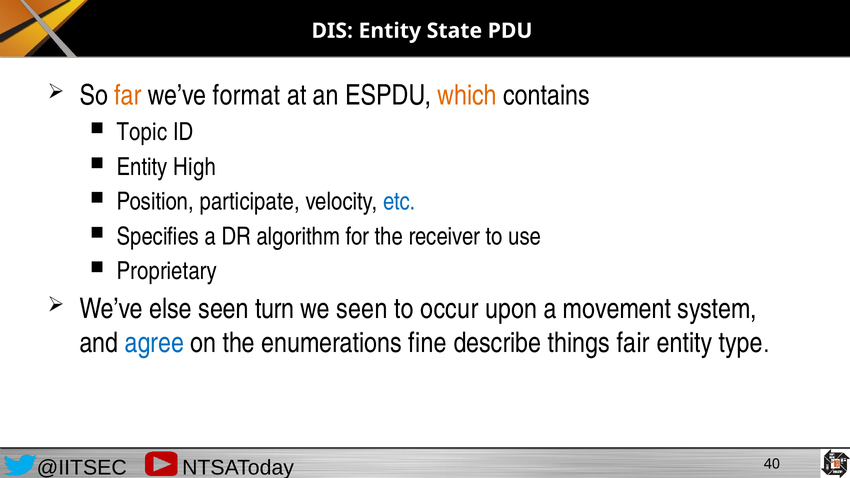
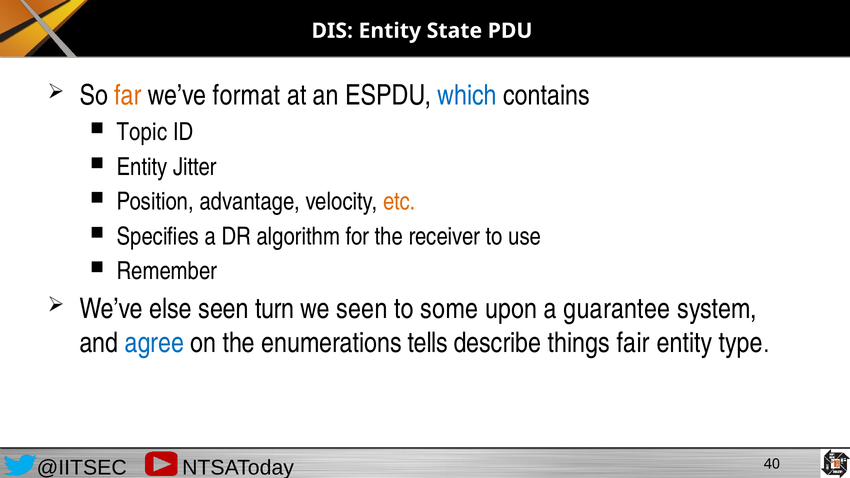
which colour: orange -> blue
High: High -> Jitter
participate: participate -> advantage
etc colour: blue -> orange
Proprietary: Proprietary -> Remember
occur: occur -> some
movement: movement -> guarantee
fine: fine -> tells
